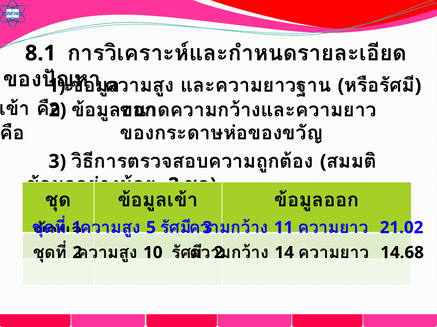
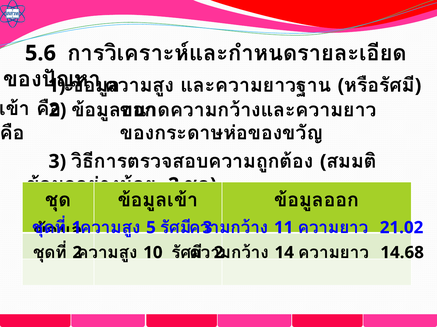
8.1: 8.1 -> 5.6
